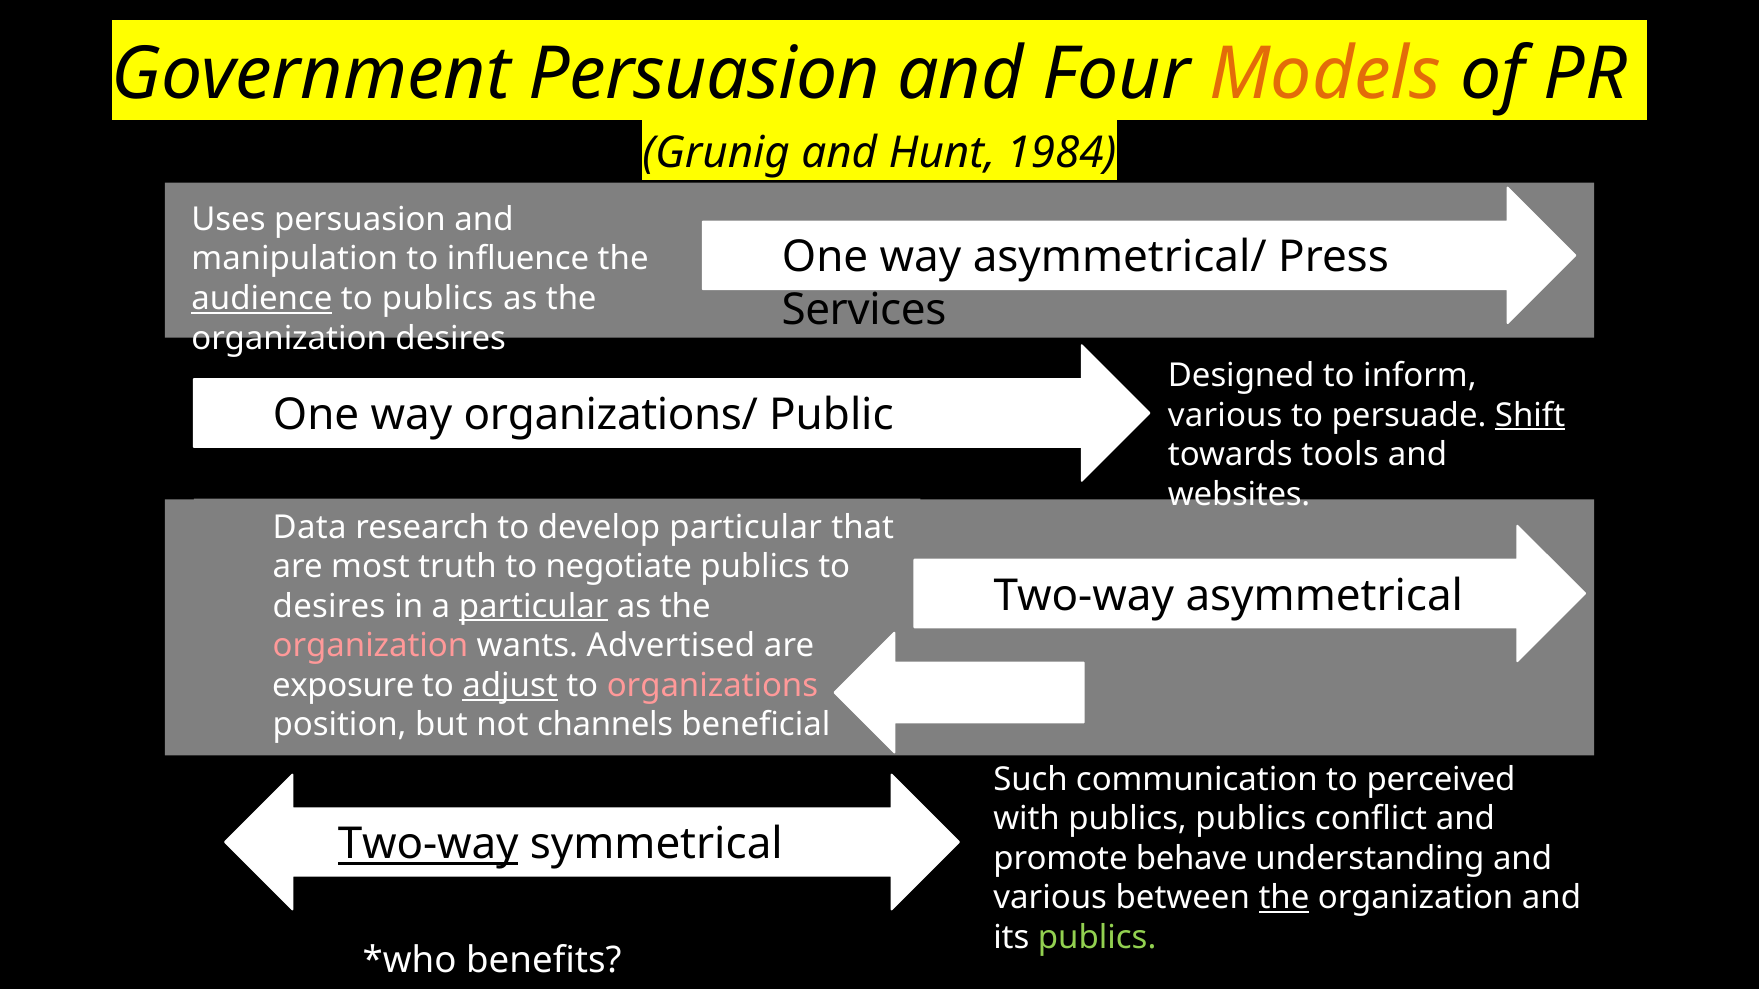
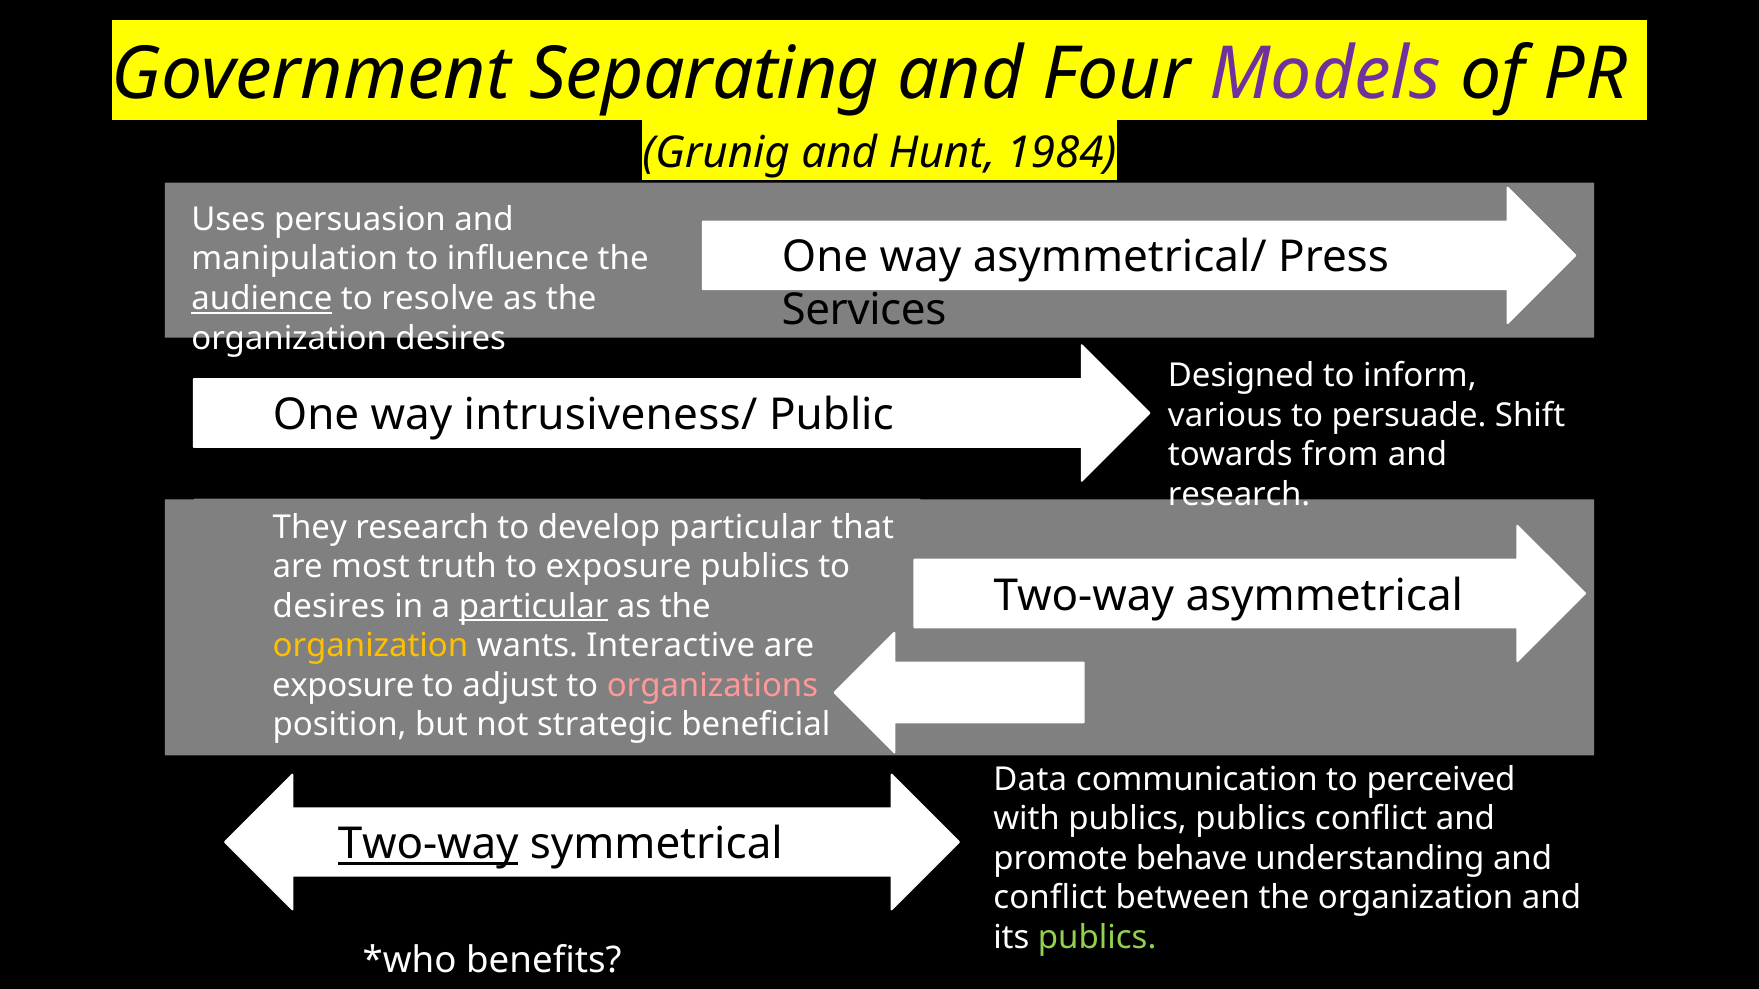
Government Persuasion: Persuasion -> Separating
Models colour: orange -> purple
to publics: publics -> resolve
organizations/: organizations/ -> intrusiveness/
Shift underline: present -> none
tools: tools -> from
websites at (1239, 495): websites -> research
Data: Data -> They
to negotiate: negotiate -> exposure
organization at (370, 646) colour: pink -> yellow
Advertised: Advertised -> Interactive
adjust underline: present -> none
channels: channels -> strategic
Such: Such -> Data
various at (1050, 898): various -> conflict
the at (1284, 898) underline: present -> none
